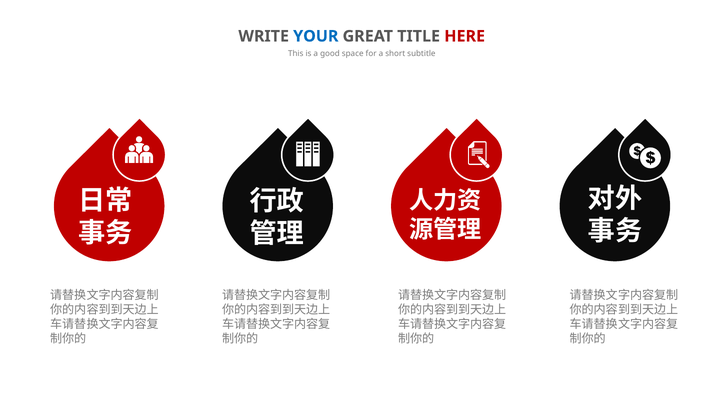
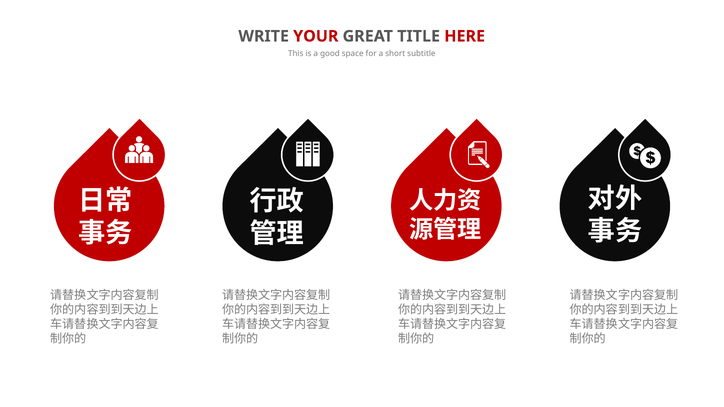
YOUR colour: blue -> red
